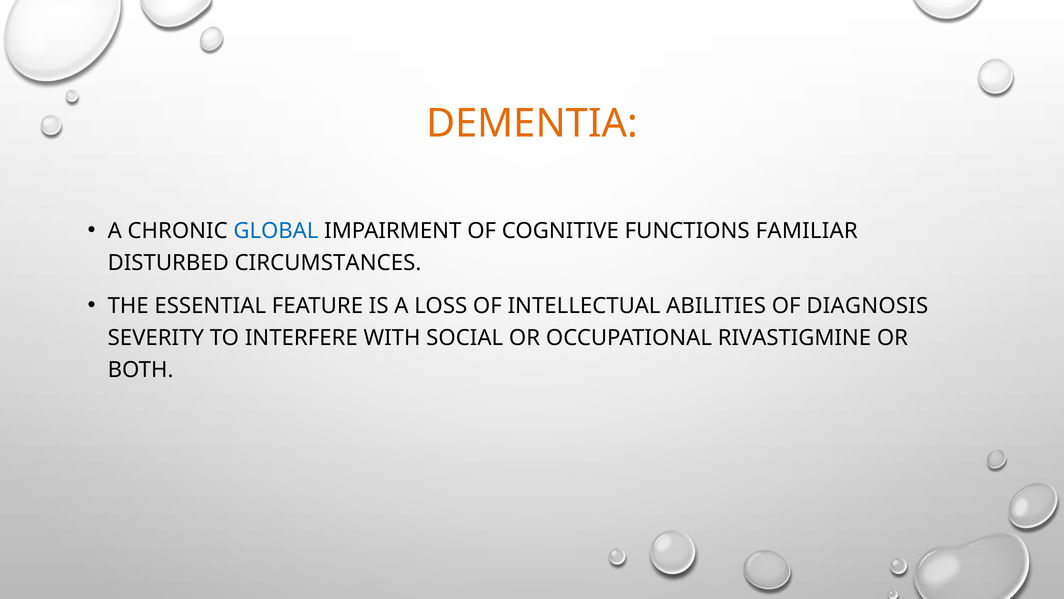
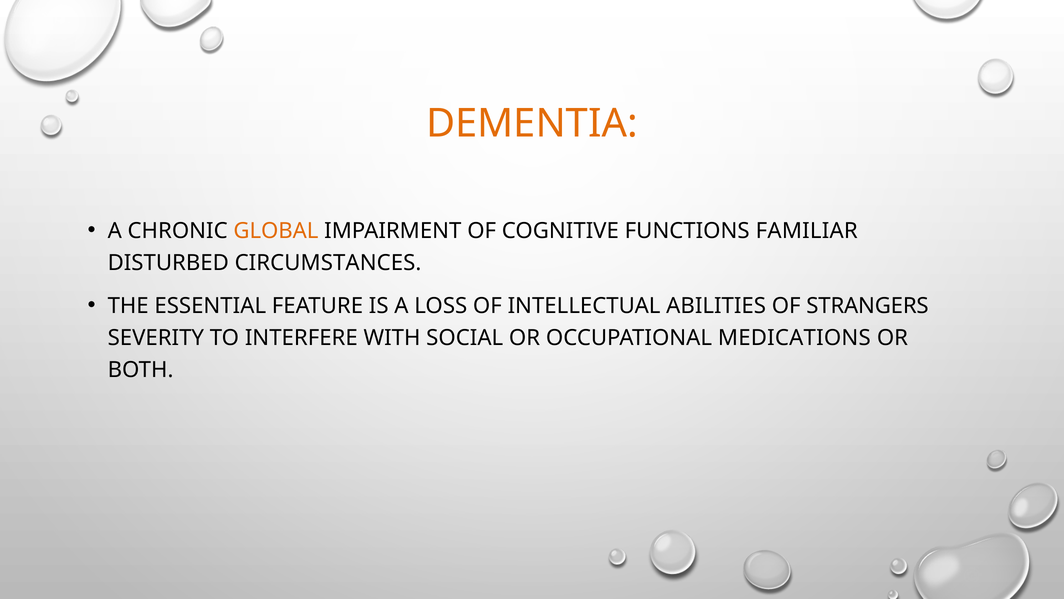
GLOBAL colour: blue -> orange
DIAGNOSIS: DIAGNOSIS -> STRANGERS
RIVASTIGMINE: RIVASTIGMINE -> MEDICATIONS
